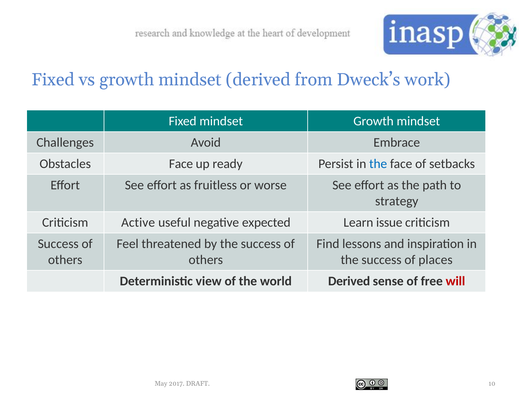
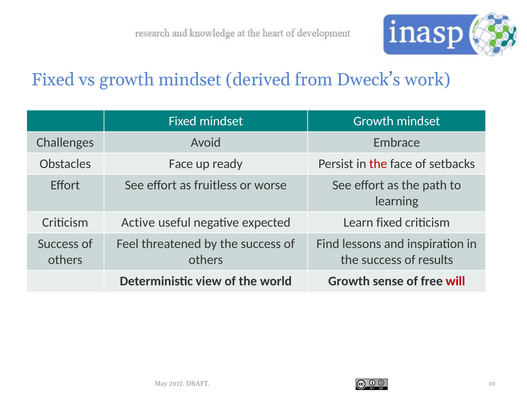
the at (378, 164) colour: blue -> red
strategy: strategy -> learning
Learn issue: issue -> fixed
places: places -> results
world Derived: Derived -> Growth
